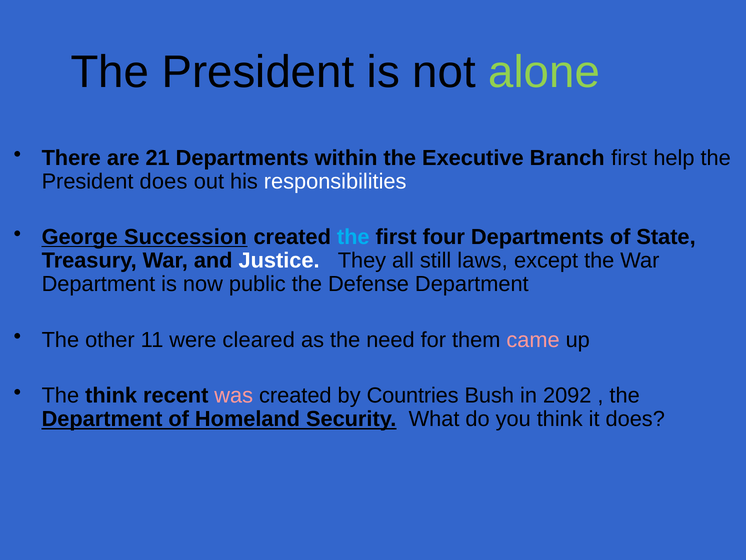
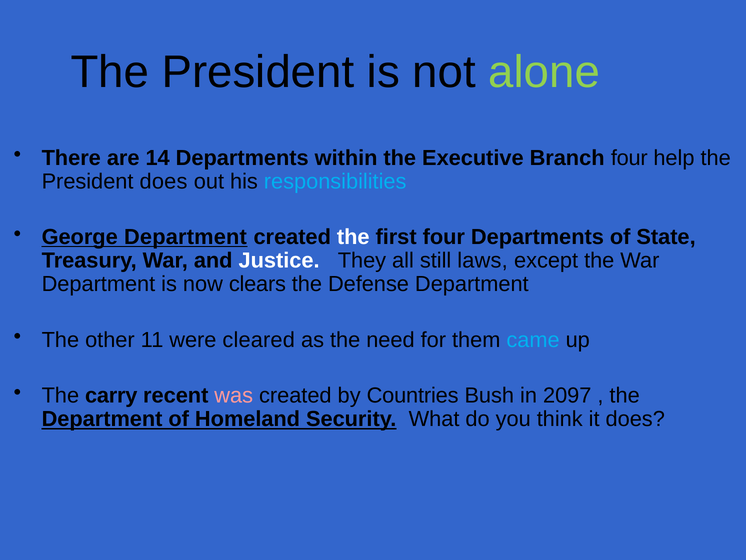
21: 21 -> 14
Branch first: first -> four
responsibilities colour: white -> light blue
George Succession: Succession -> Department
the at (353, 237) colour: light blue -> white
public: public -> clears
came colour: pink -> light blue
The think: think -> carry
2092: 2092 -> 2097
